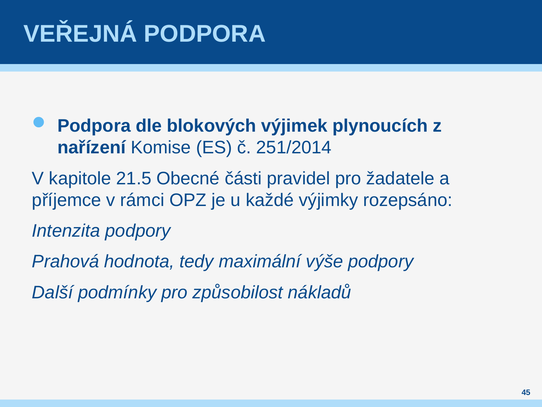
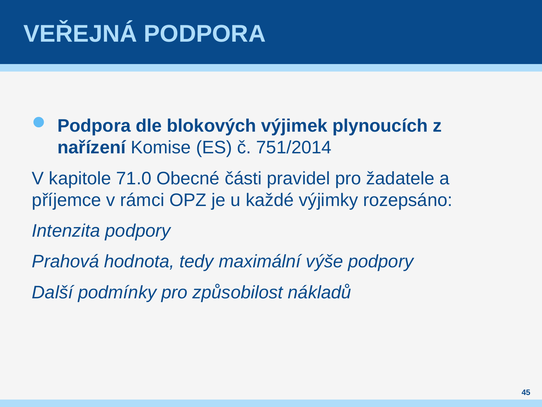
251/2014: 251/2014 -> 751/2014
21.5: 21.5 -> 71.0
